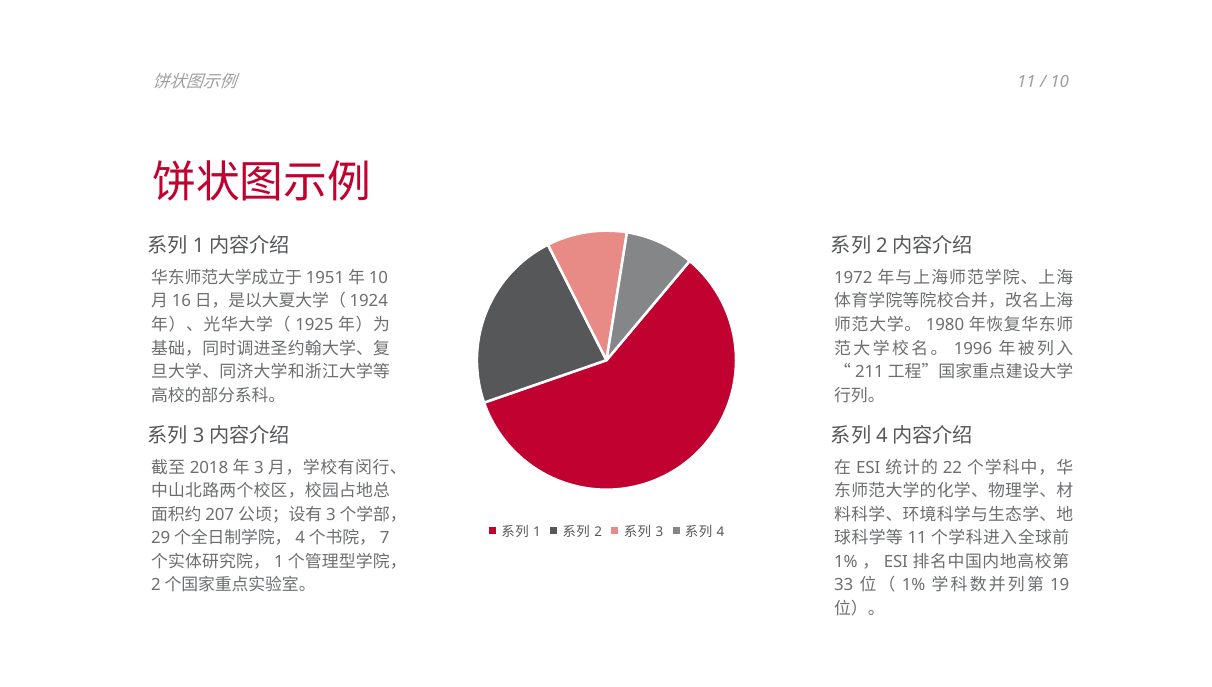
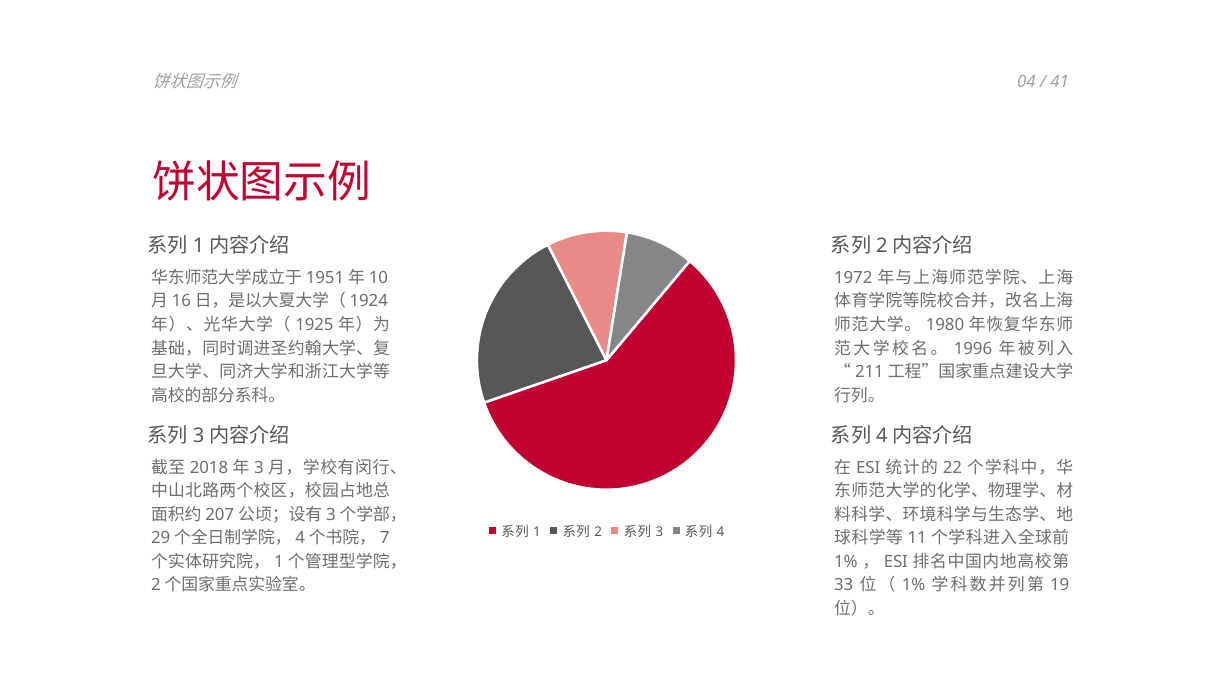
11 at (1026, 82): 11 -> 04
10: 10 -> 41
